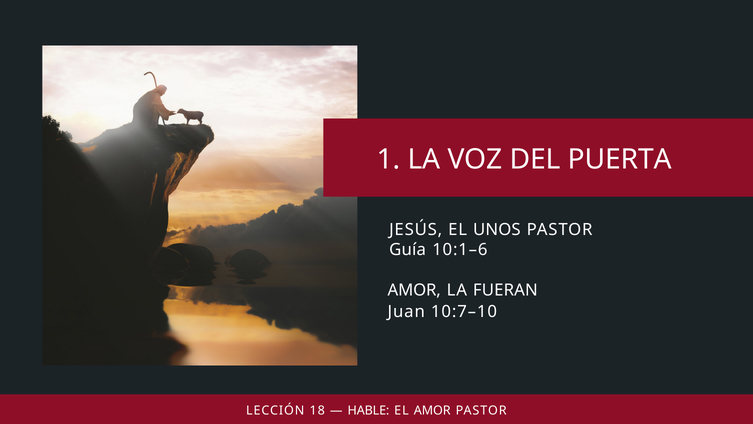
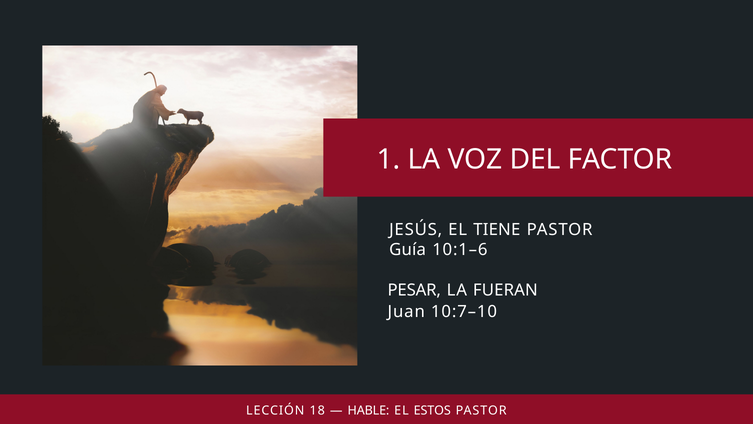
PUERTA: PUERTA -> FACTOR
UNOS: UNOS -> TIENE
AMOR at (414, 290): AMOR -> PESAR
EL AMOR: AMOR -> ESTOS
